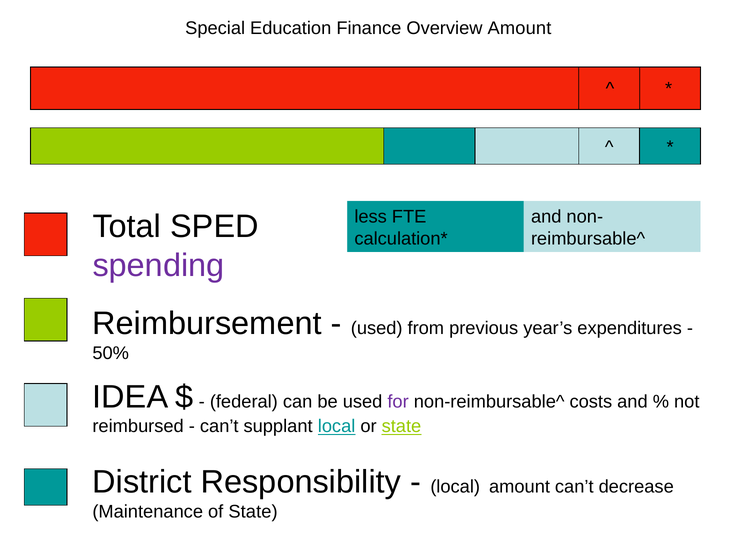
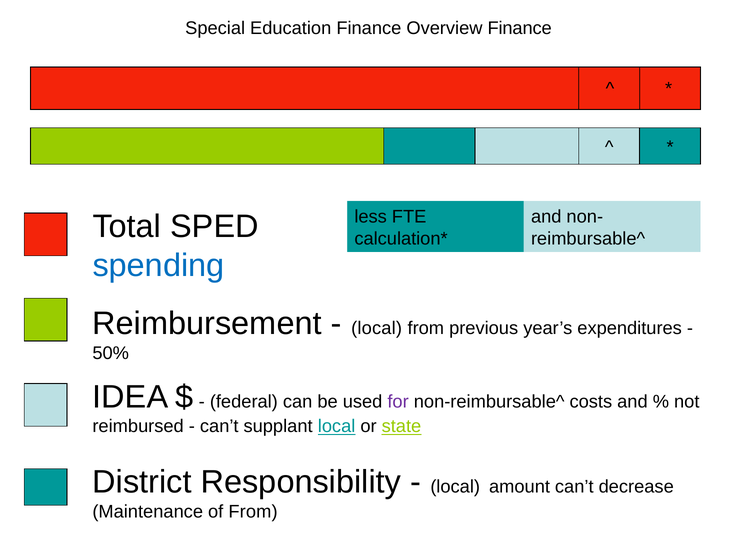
Overview Amount: Amount -> Finance
spending colour: purple -> blue
used at (377, 329): used -> local
of State: State -> From
